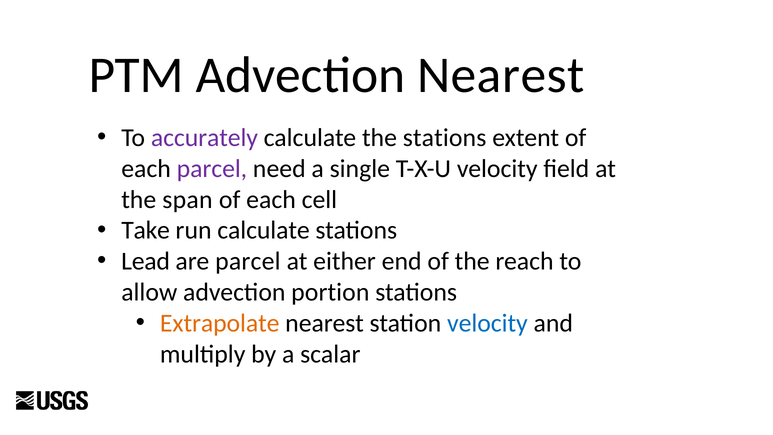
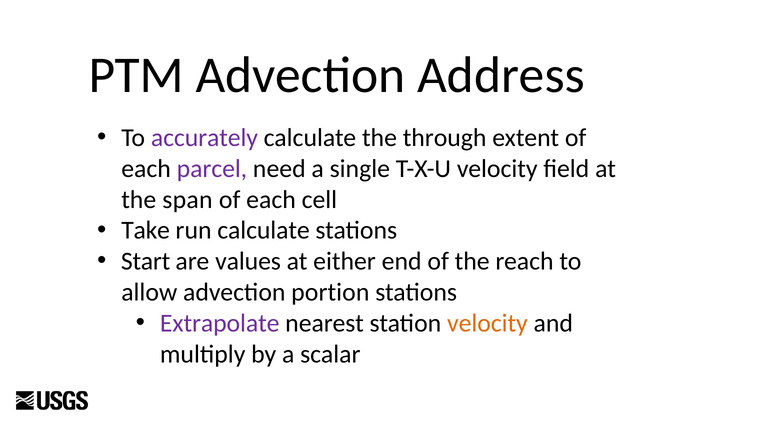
Advection Nearest: Nearest -> Address
the stations: stations -> through
Lead: Lead -> Start
are parcel: parcel -> values
Extrapolate colour: orange -> purple
velocity at (487, 323) colour: blue -> orange
